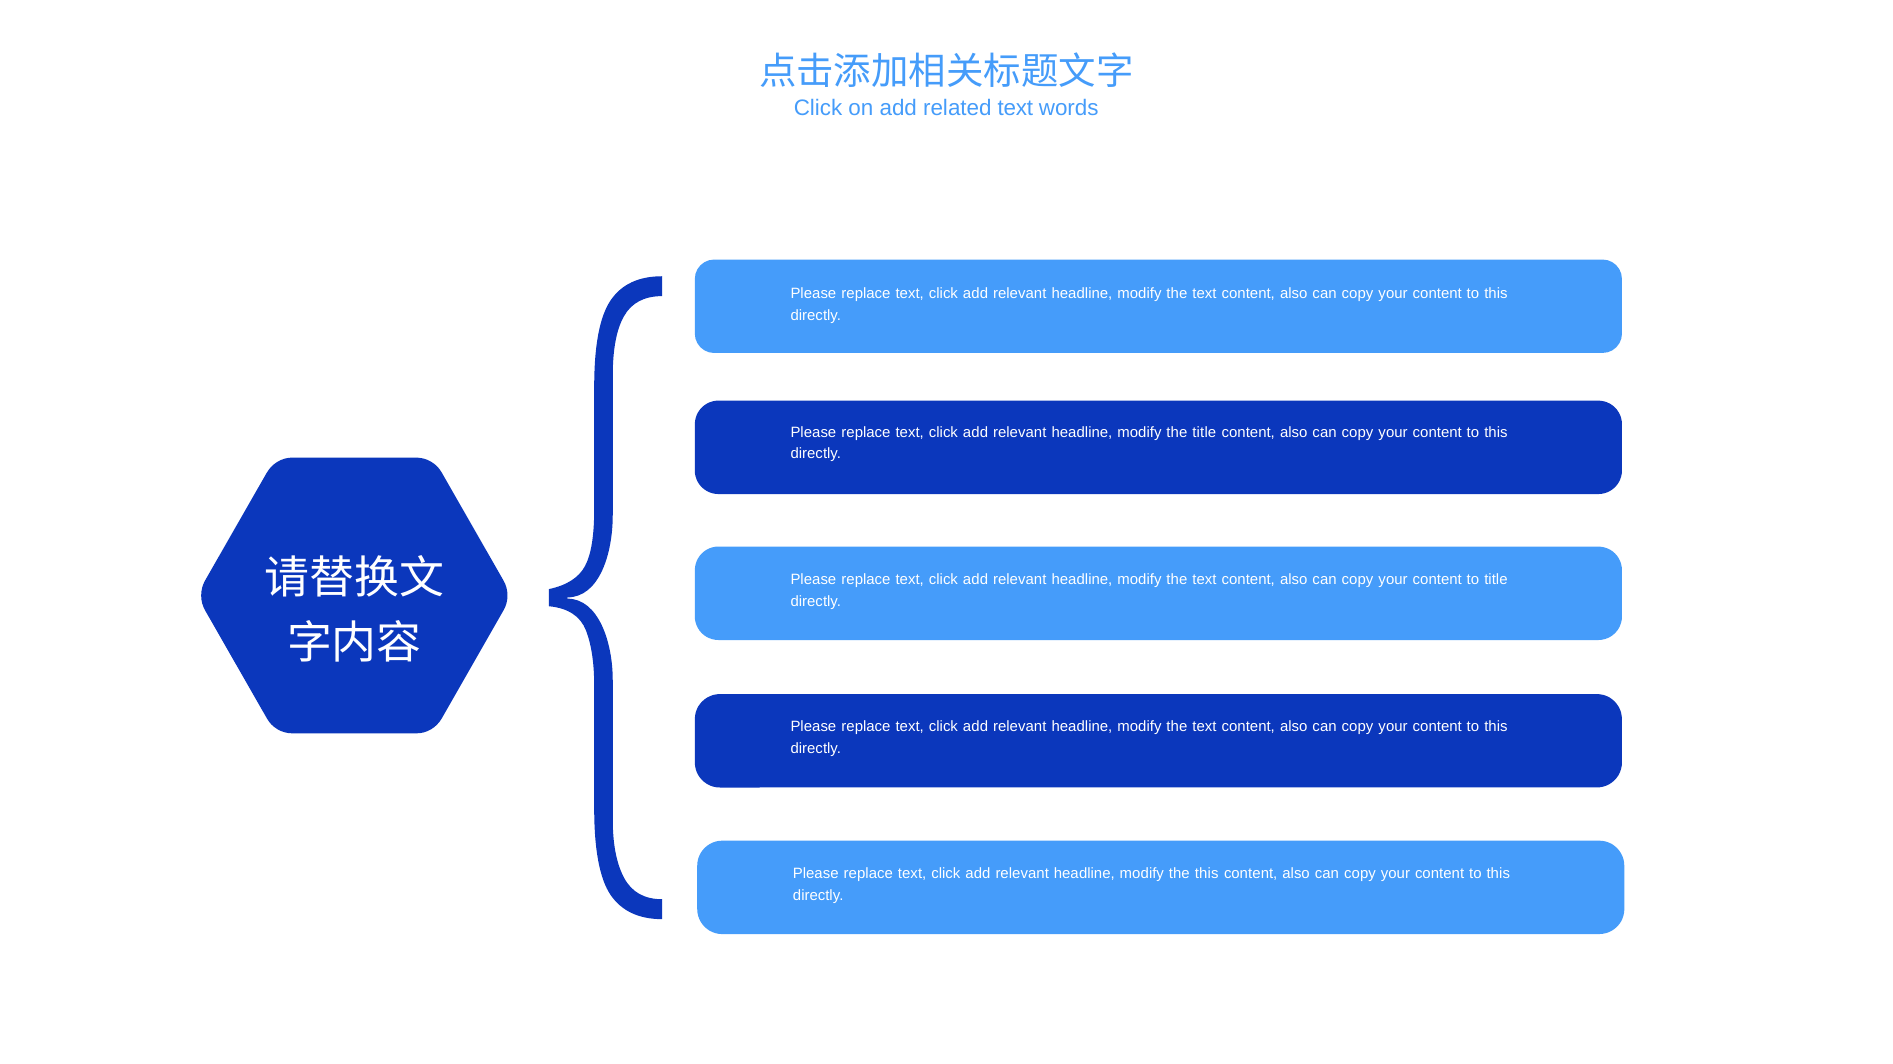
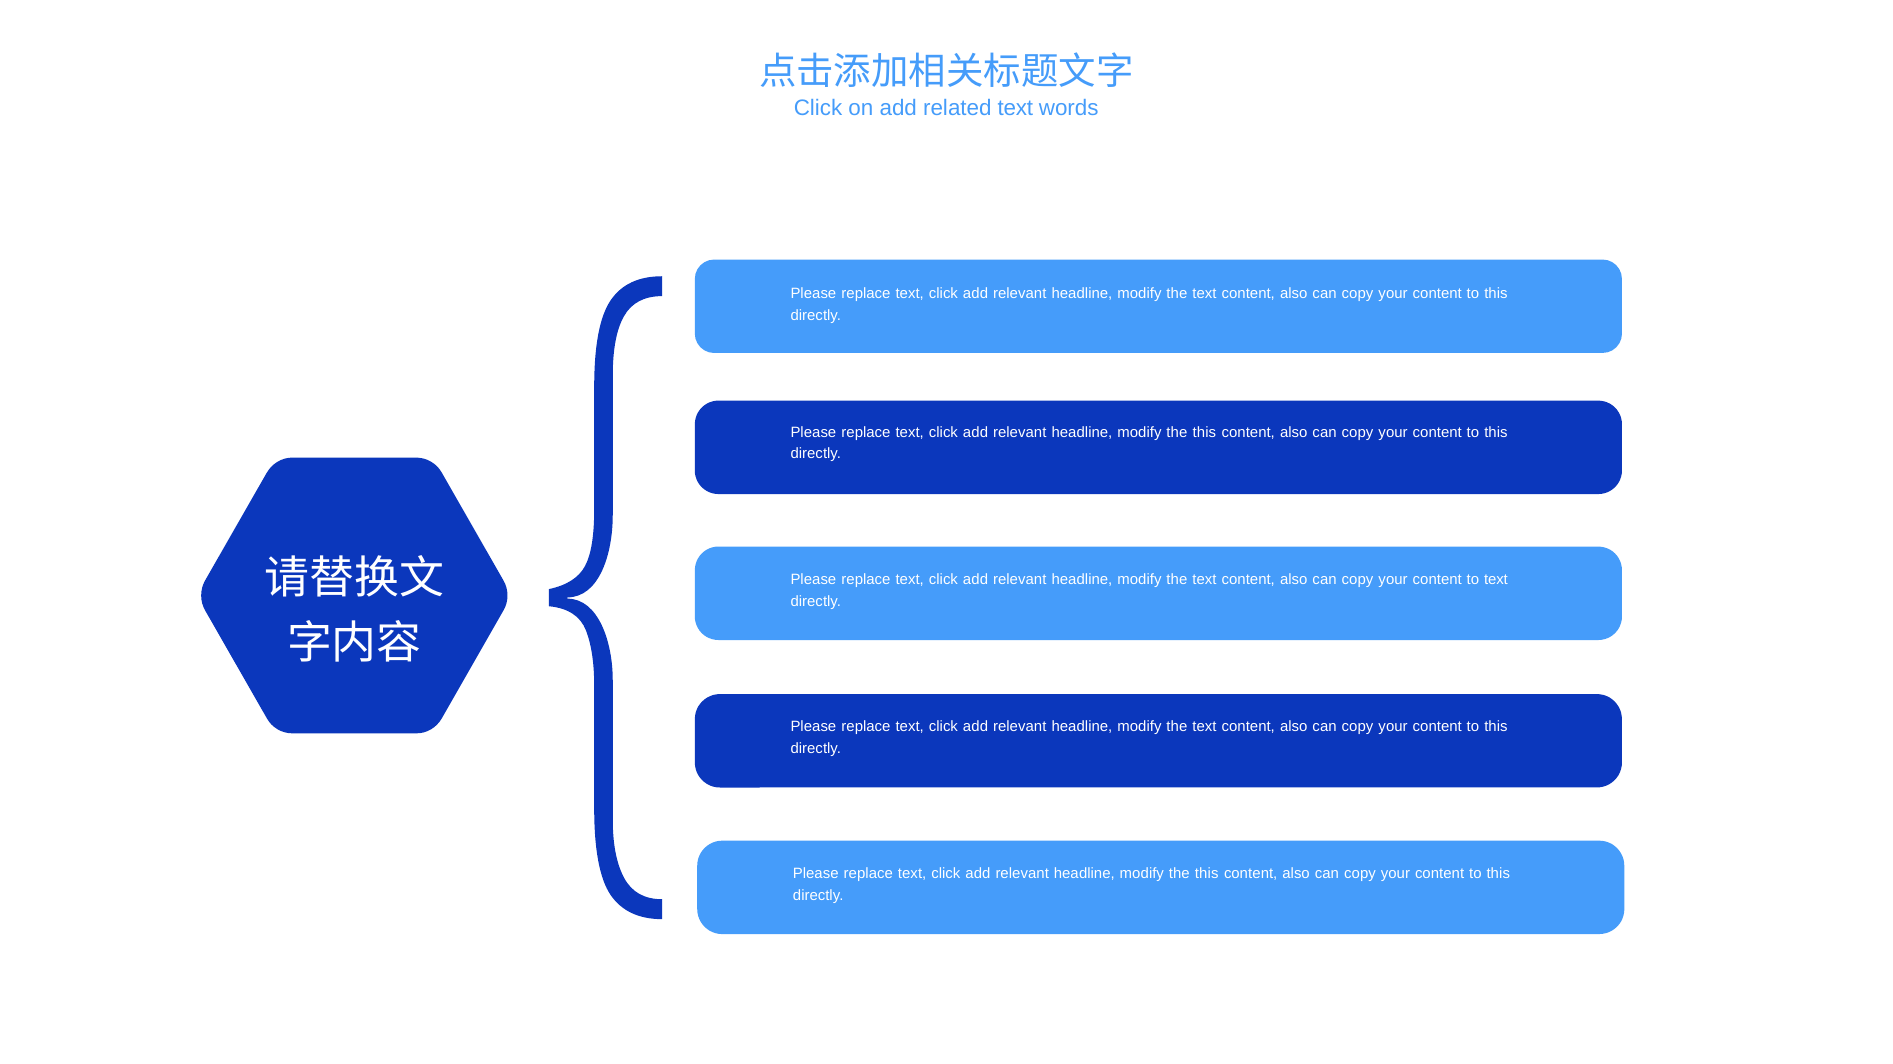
title at (1204, 433): title -> this
to title: title -> text
